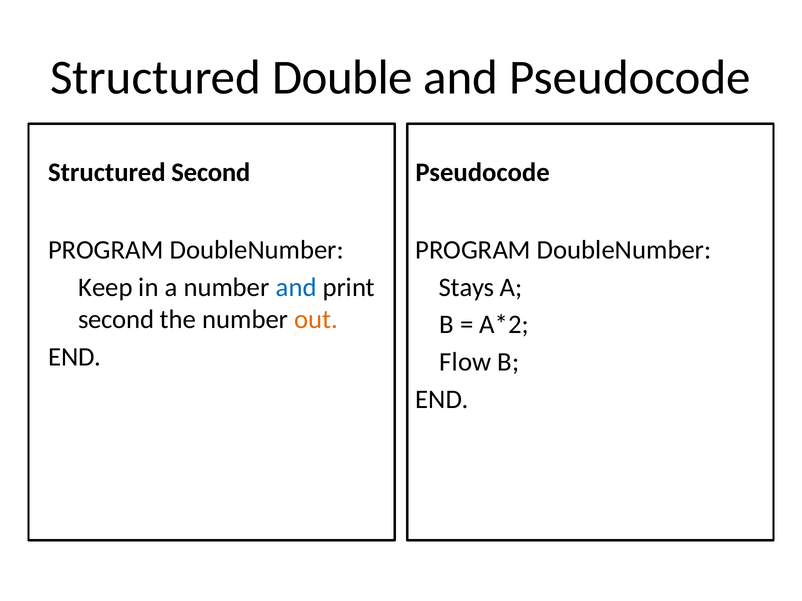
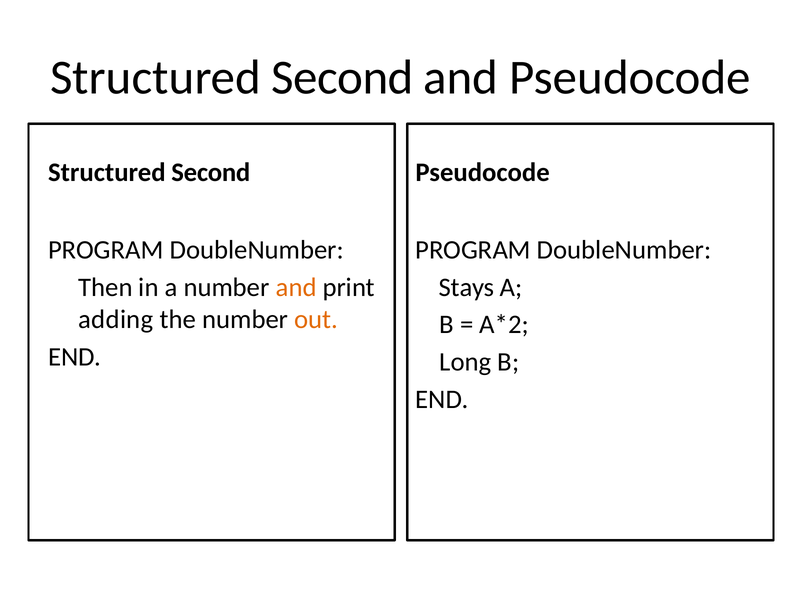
Double at (342, 78): Double -> Second
Keep: Keep -> Then
and at (296, 288) colour: blue -> orange
second at (116, 320): second -> adding
Flow: Flow -> Long
